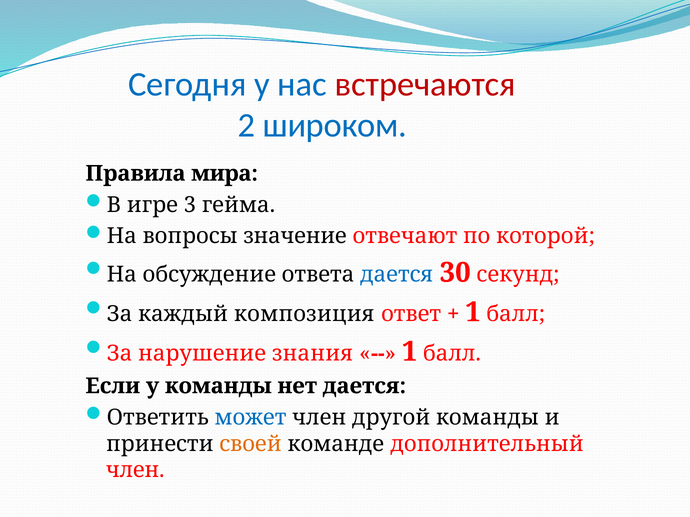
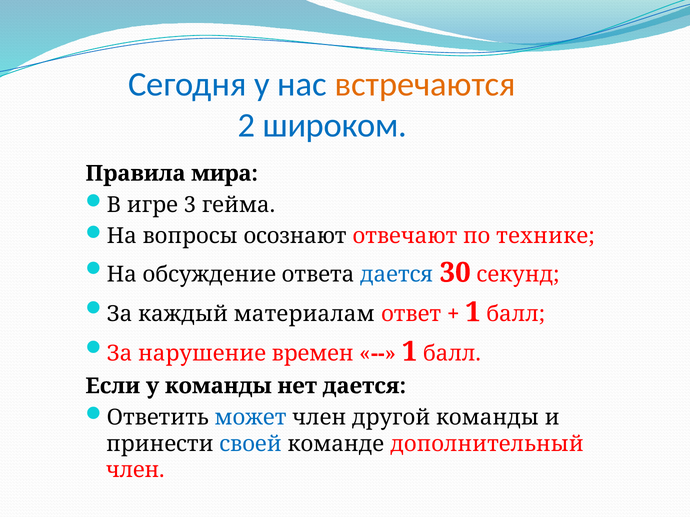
встречаются colour: red -> orange
значение: значение -> осознают
которой: которой -> технике
композиция: композиция -> материалам
знания: знания -> времен
своей colour: orange -> blue
